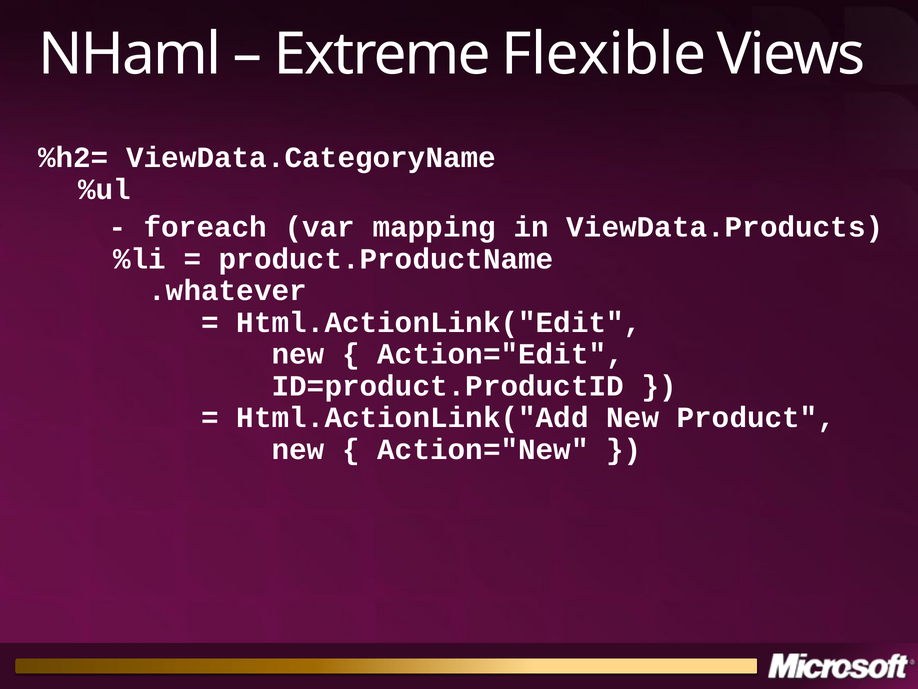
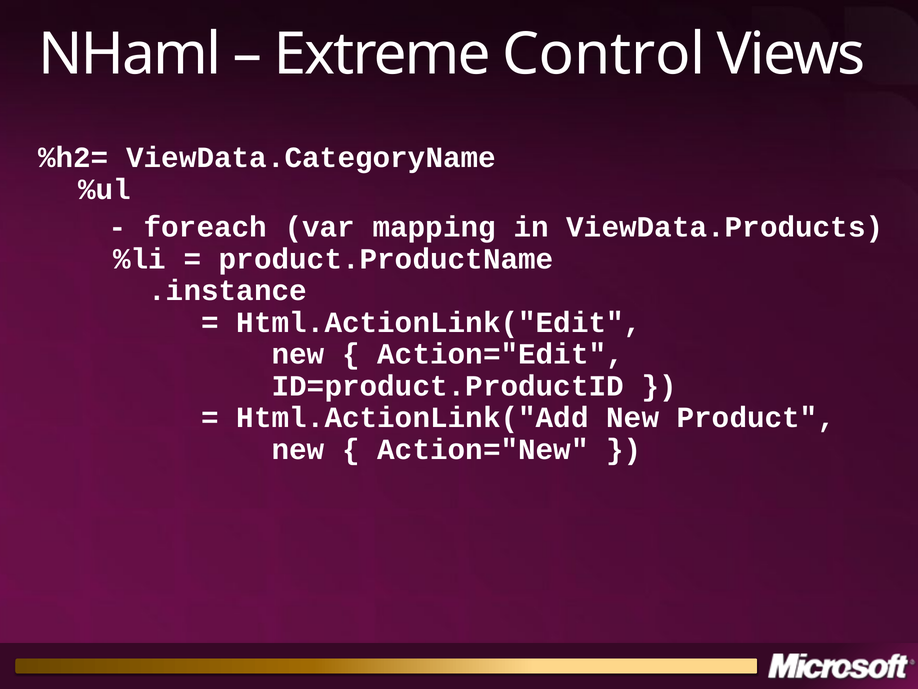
Flexible: Flexible -> Control
.whatever: .whatever -> .instance
